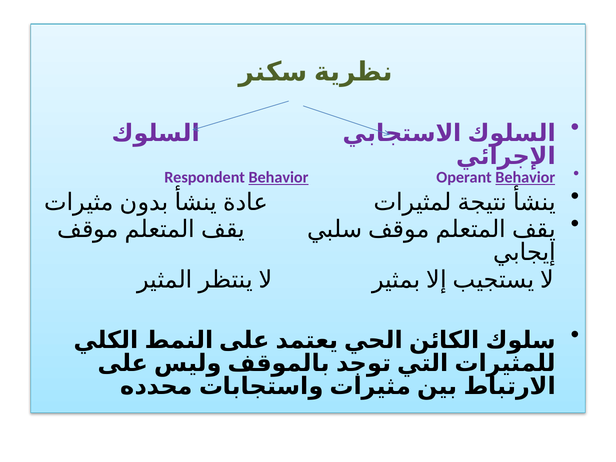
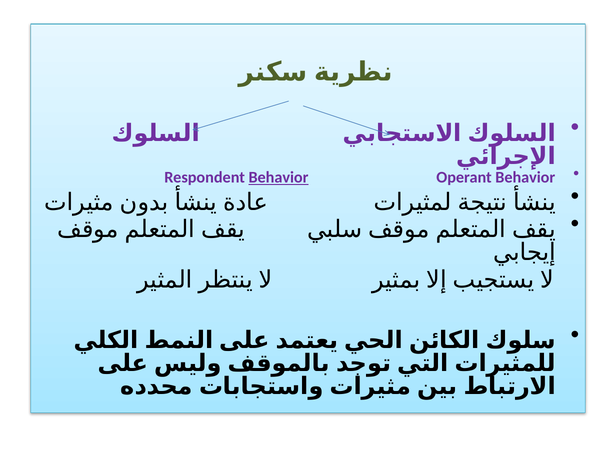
Behavior at (525, 177) underline: present -> none
